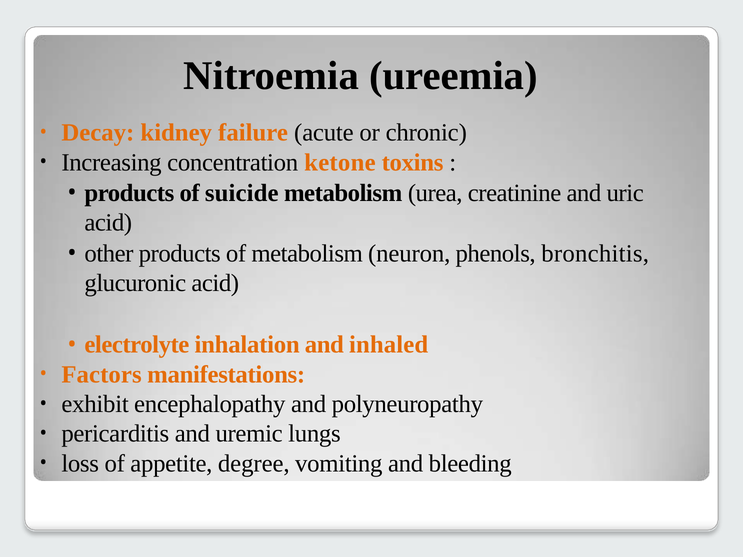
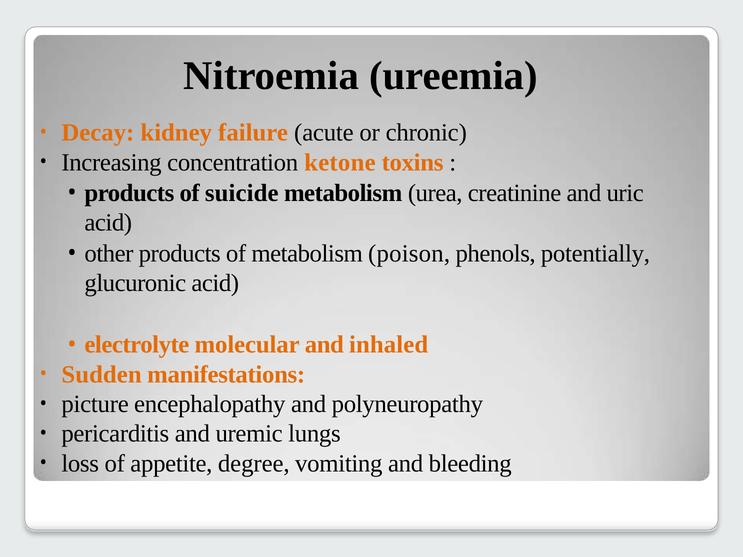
neuron: neuron -> poison
bronchitis: bronchitis -> potentially
inhalation: inhalation -> molecular
Factors: Factors -> Sudden
exhibit: exhibit -> picture
